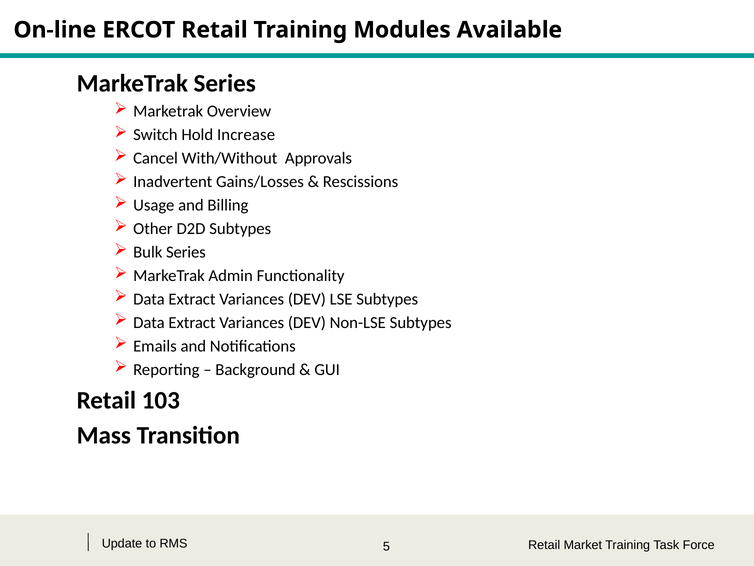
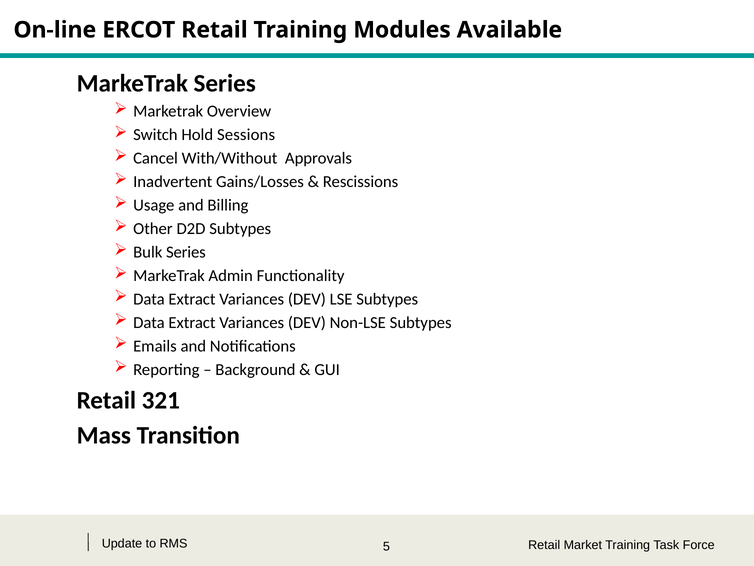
Increase: Increase -> Sessions
103: 103 -> 321
